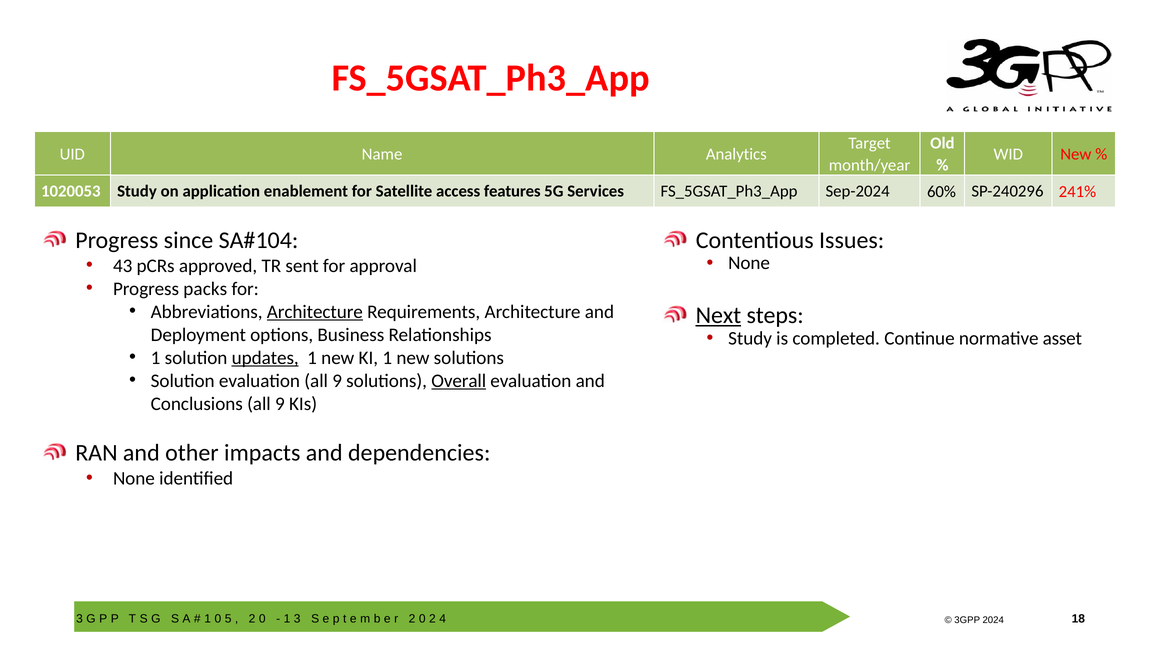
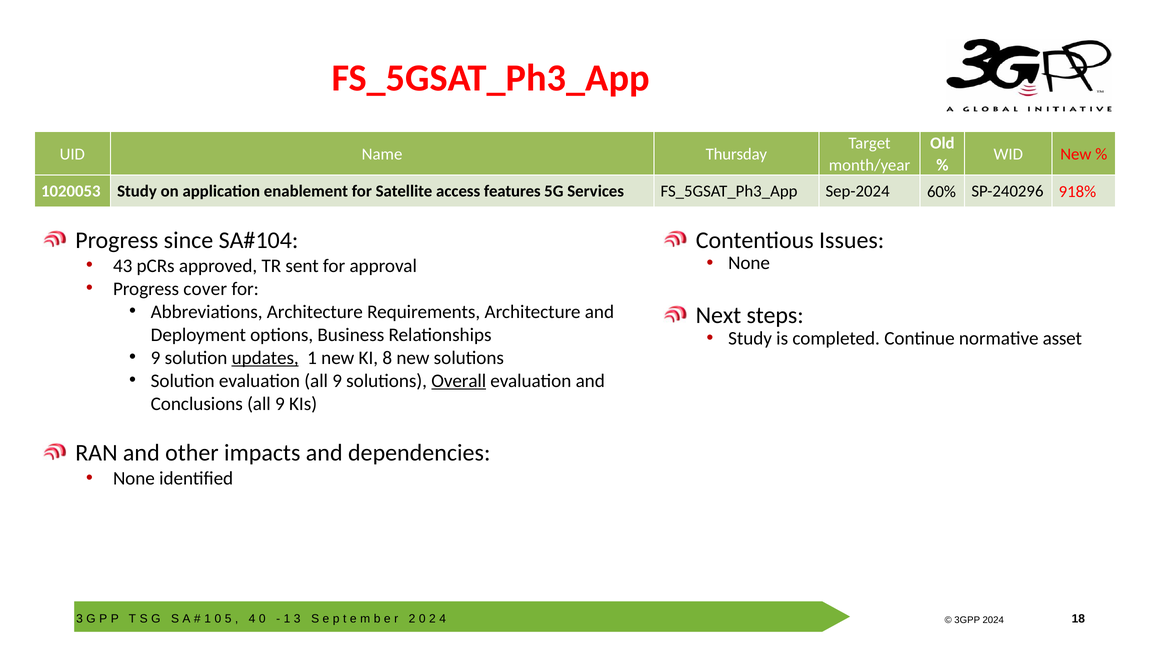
Analytics: Analytics -> Thursday
241%: 241% -> 918%
packs: packs -> cover
Architecture at (315, 312) underline: present -> none
Next underline: present -> none
1 at (156, 358): 1 -> 9
KI 1: 1 -> 8
2 at (252, 619): 2 -> 4
